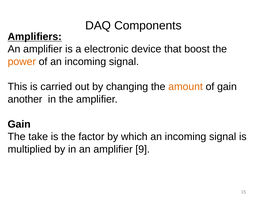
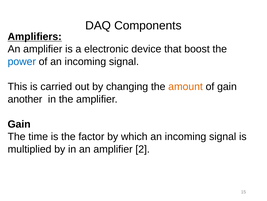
power colour: orange -> blue
take: take -> time
9: 9 -> 2
